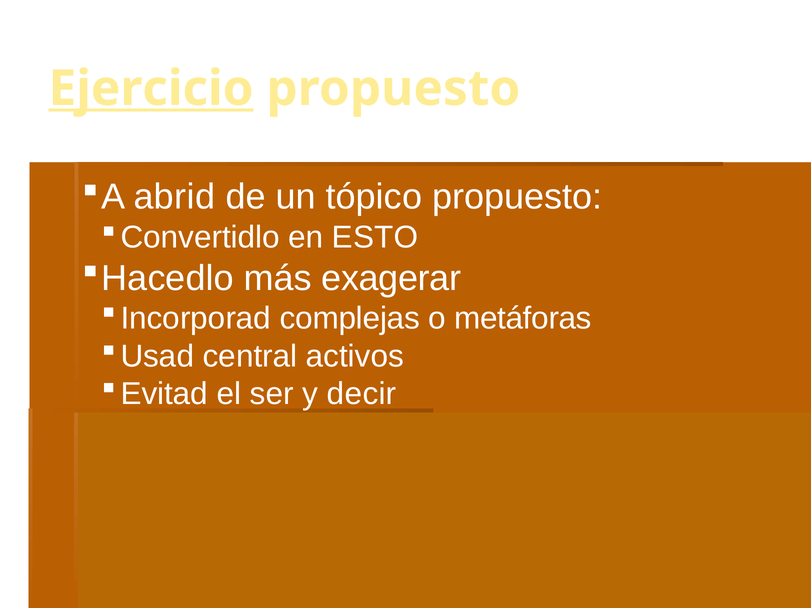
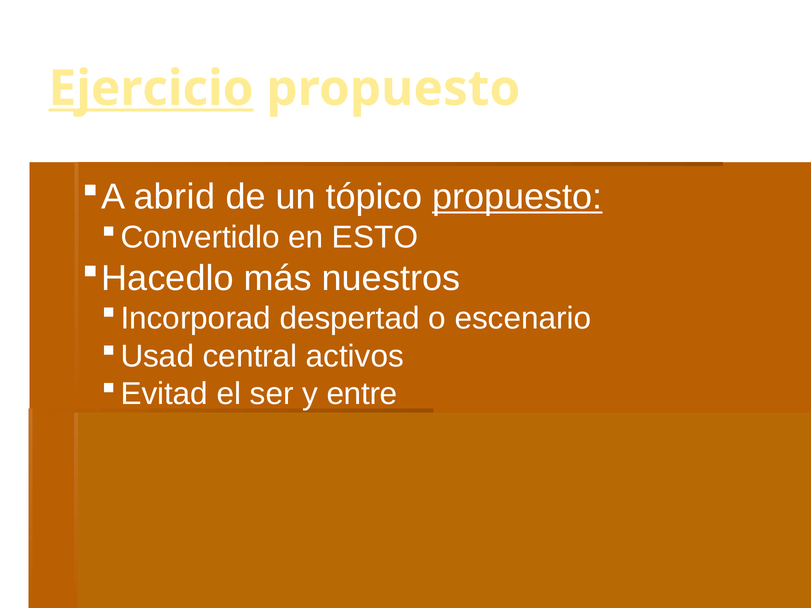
propuesto at (517, 197) underline: none -> present
exagerar: exagerar -> nuestros
complejas: complejas -> despertad
metáforas: metáforas -> escenario
decir: decir -> entre
